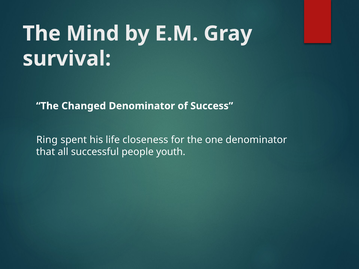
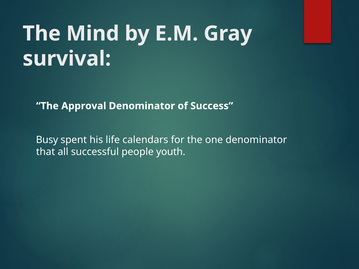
Changed: Changed -> Approval
Ring: Ring -> Busy
closeness: closeness -> calendars
